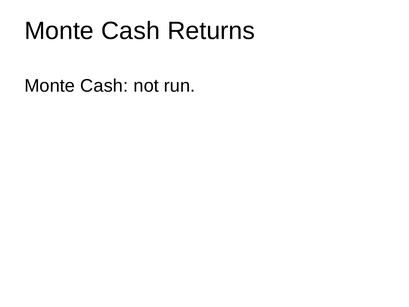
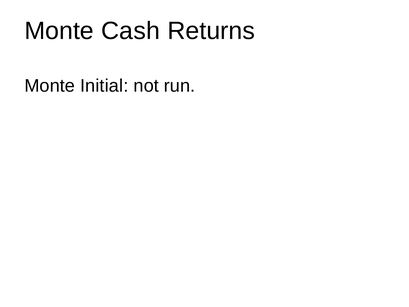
Cash at (104, 86): Cash -> Initial
